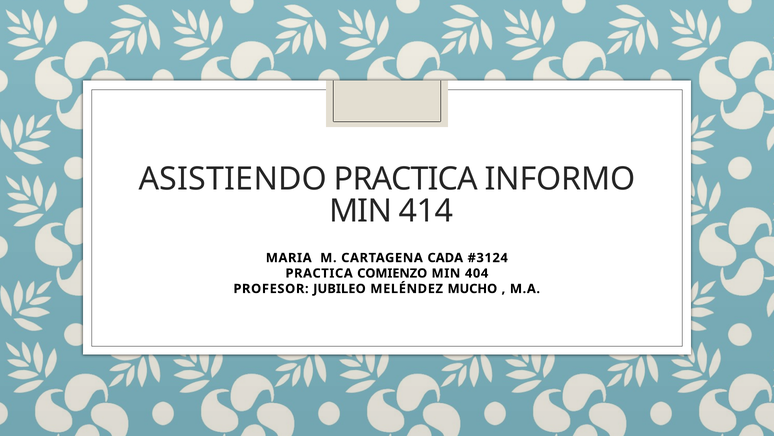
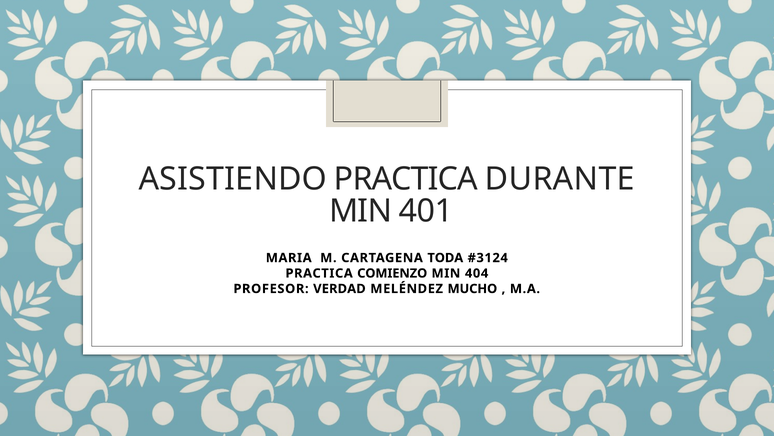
INFORMO: INFORMO -> DURANTE
414: 414 -> 401
CADA: CADA -> TODA
JUBILEO: JUBILEO -> VERDAD
